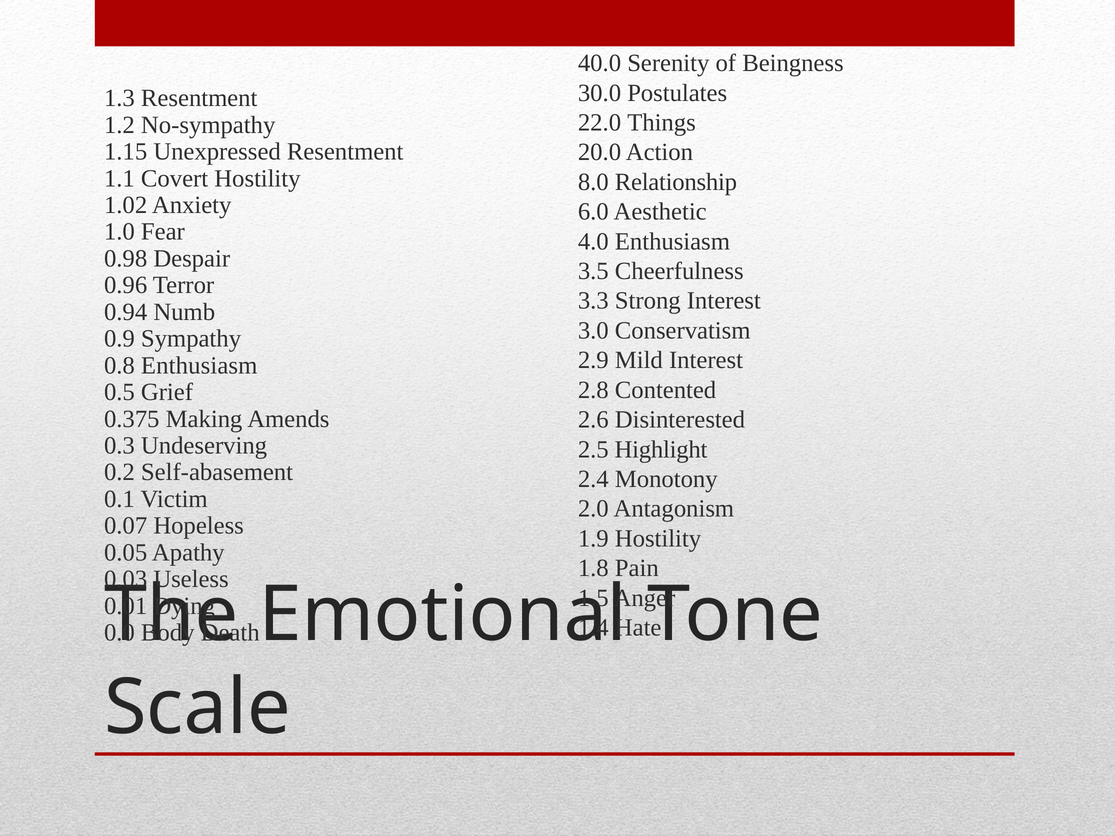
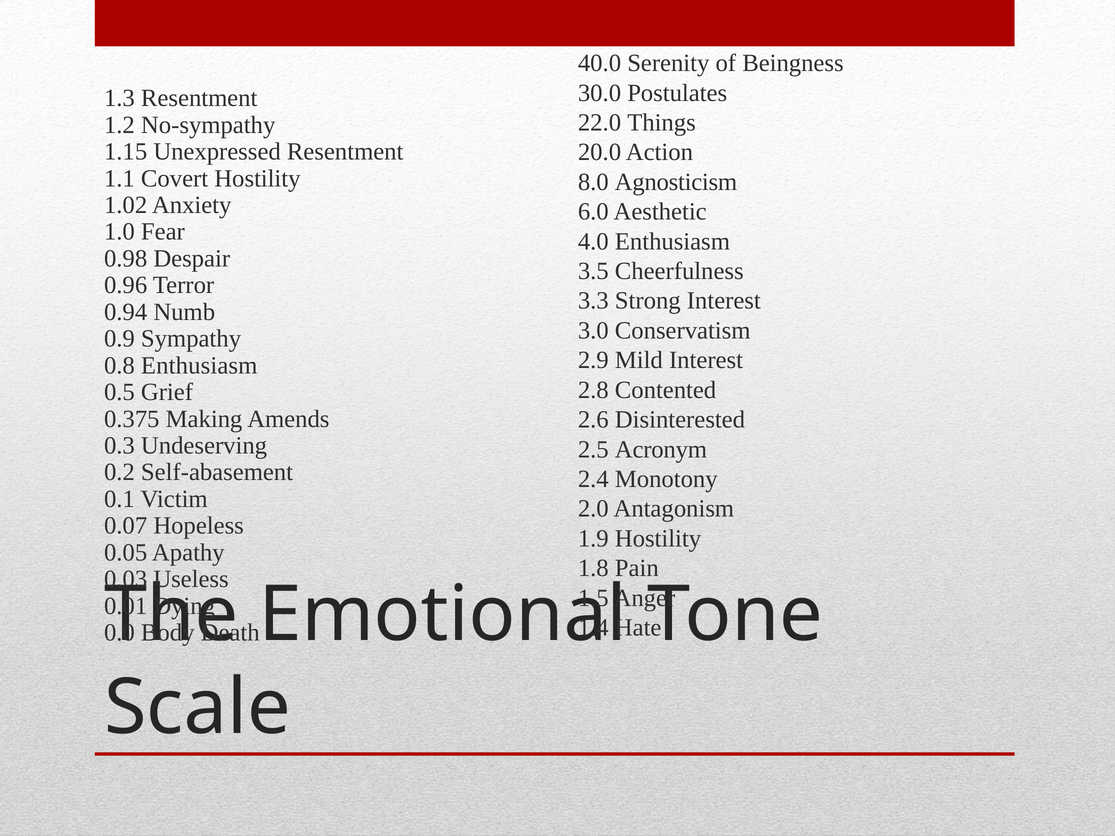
Relationship: Relationship -> Agnosticism
Highlight: Highlight -> Acronym
